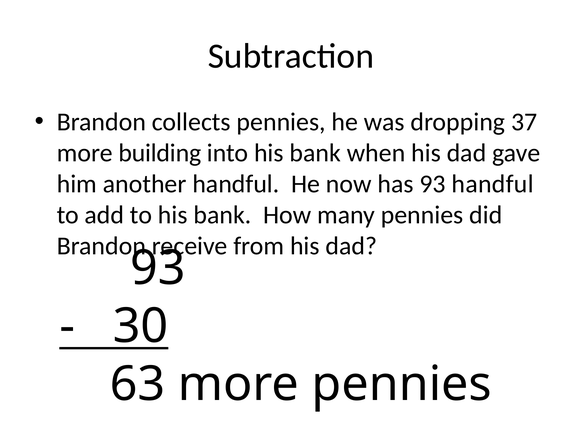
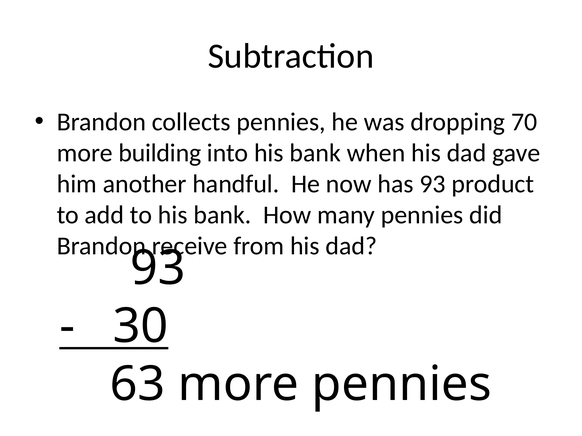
37: 37 -> 70
93 handful: handful -> product
